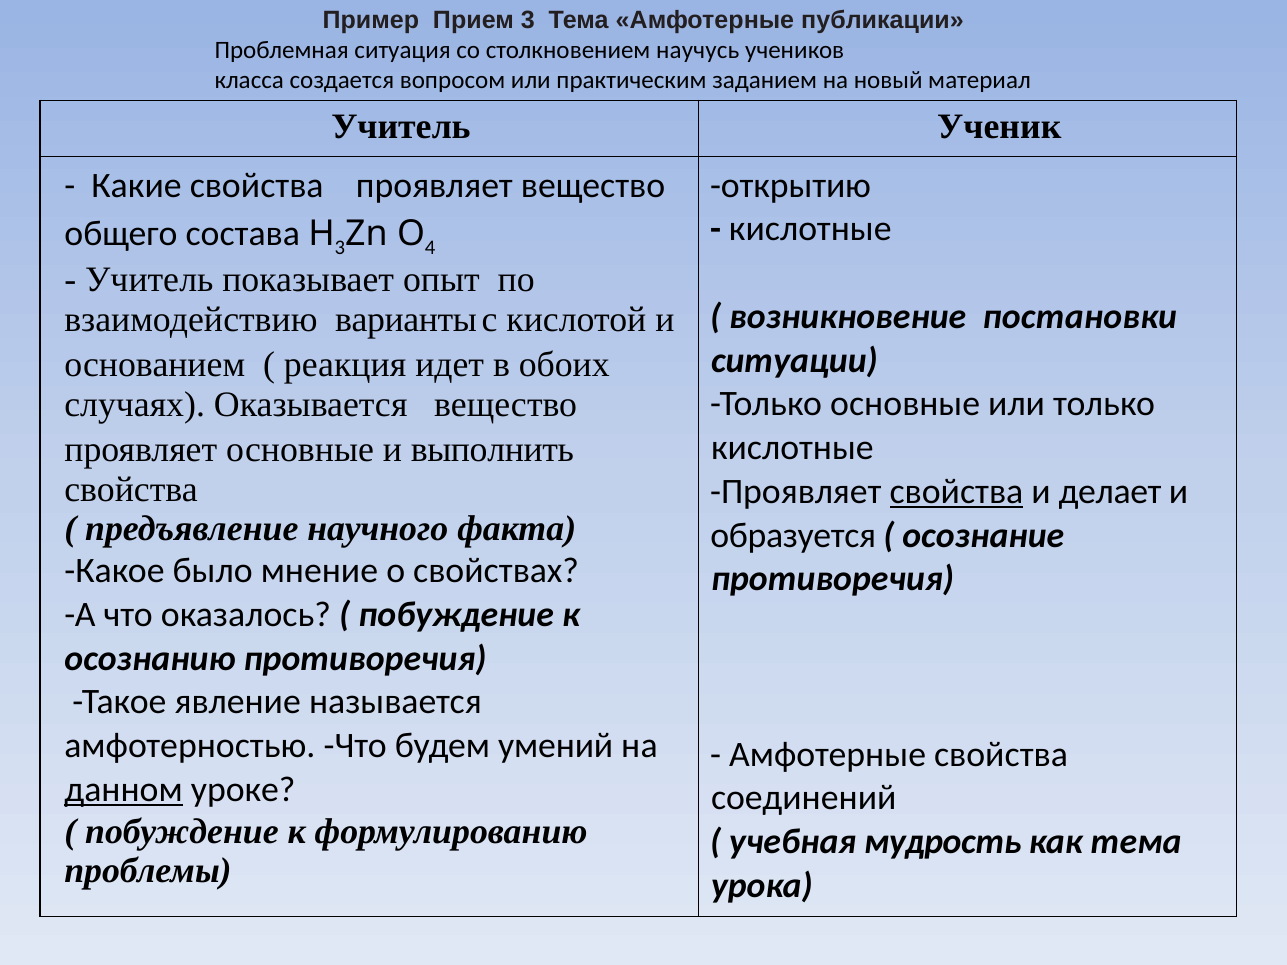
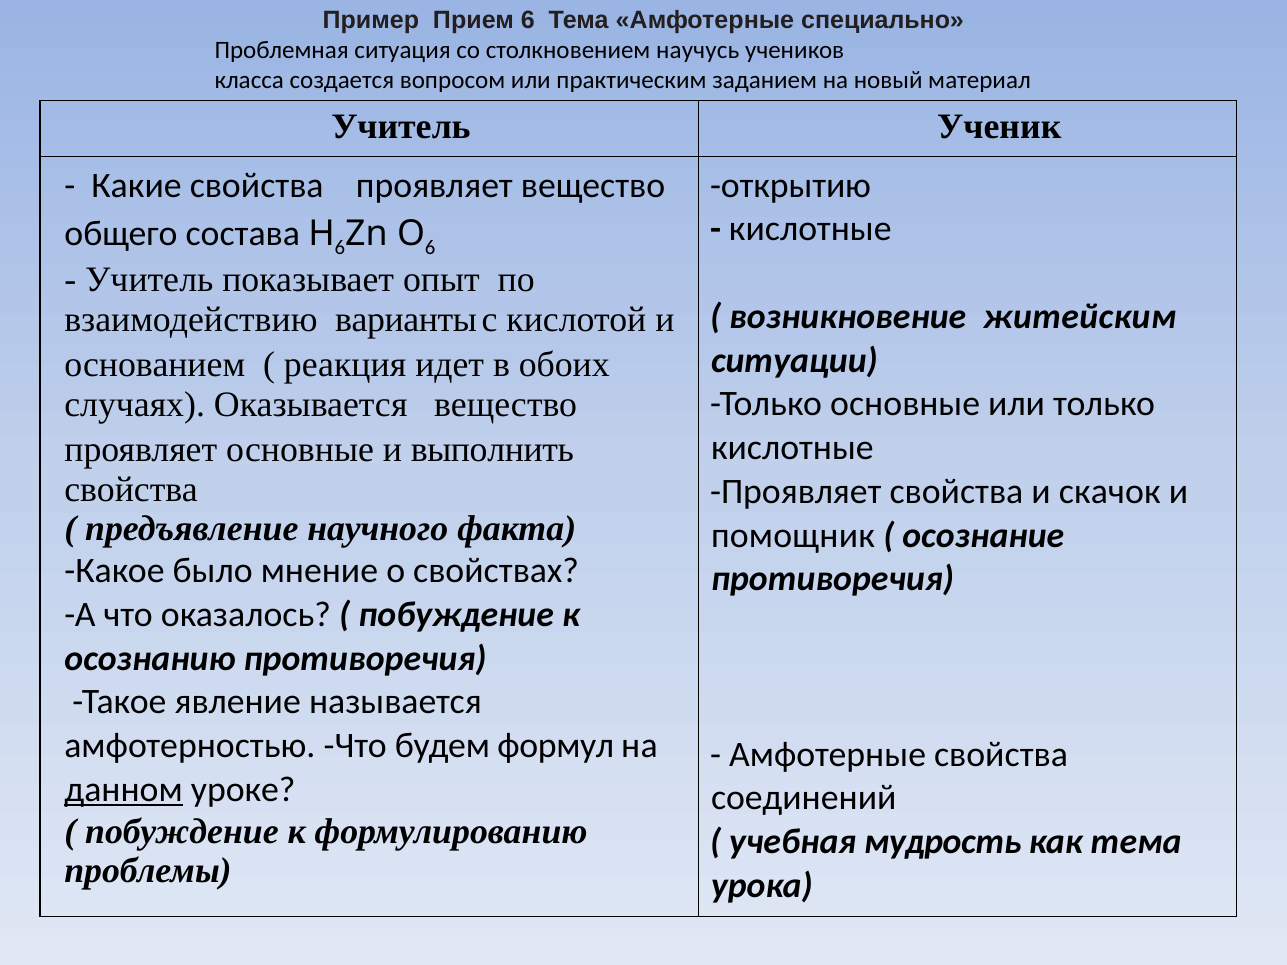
Прием 3: 3 -> 6
публикации: публикации -> специально
3 at (340, 247): 3 -> 6
4 at (430, 247): 4 -> 6
постановки: постановки -> житейским
свойства at (956, 492) underline: present -> none
делает: делает -> скачок
образуется: образуется -> помощник
умений: умений -> формул
